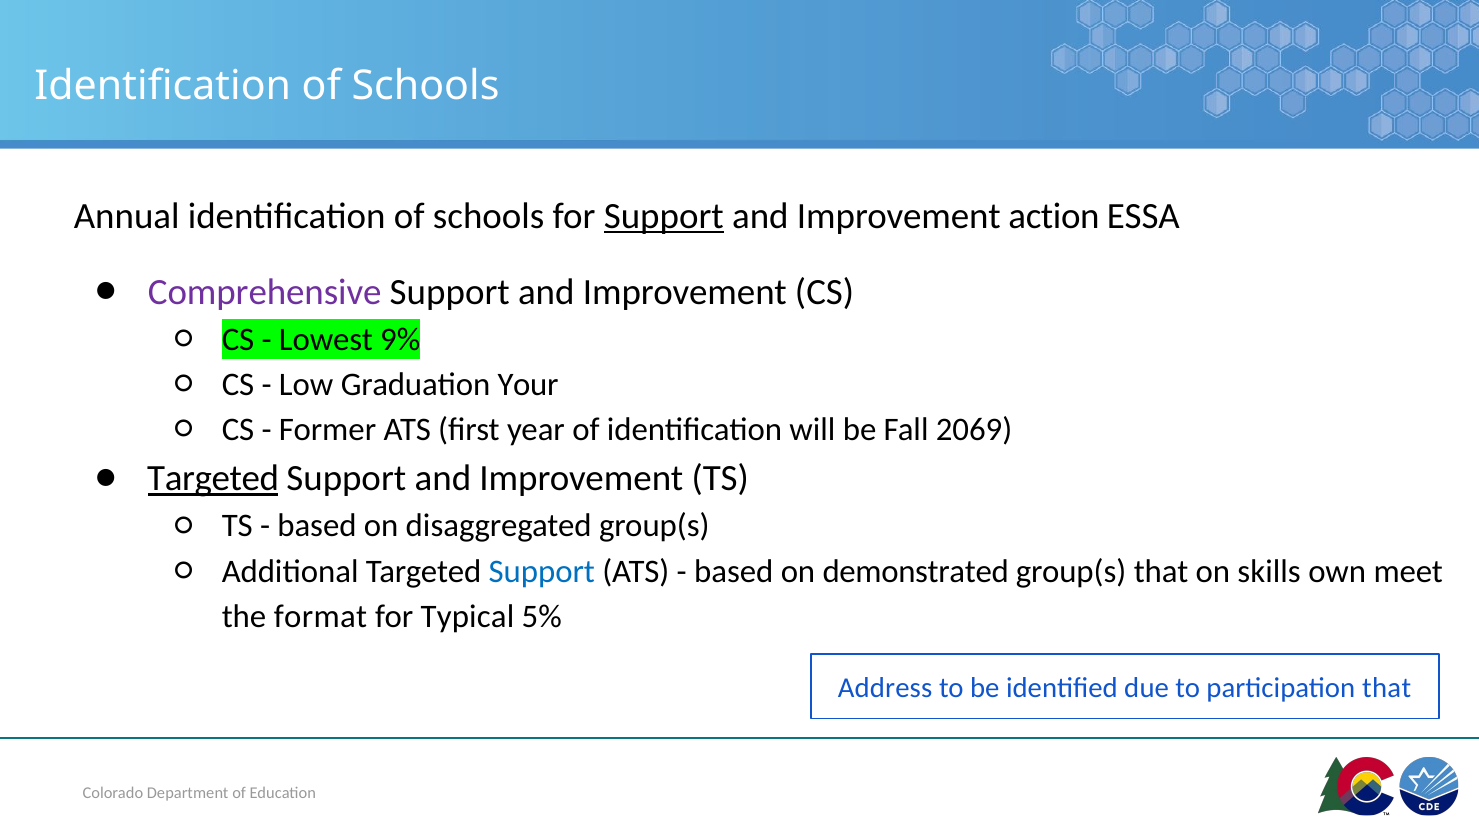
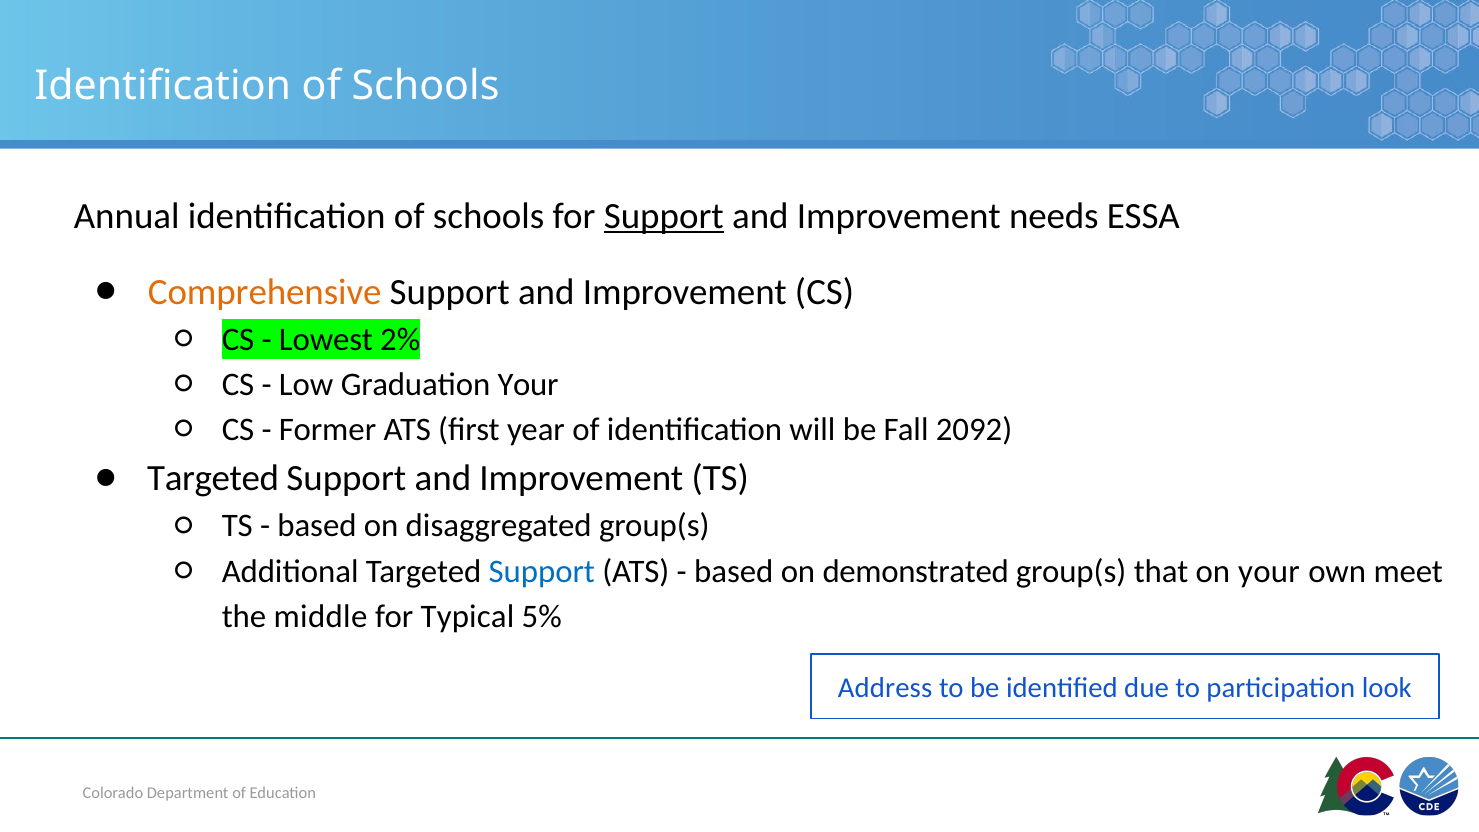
action: action -> needs
Comprehensive colour: purple -> orange
9%: 9% -> 2%
2069: 2069 -> 2092
Targeted at (213, 479) underline: present -> none
on skills: skills -> your
format: format -> middle
participation that: that -> look
